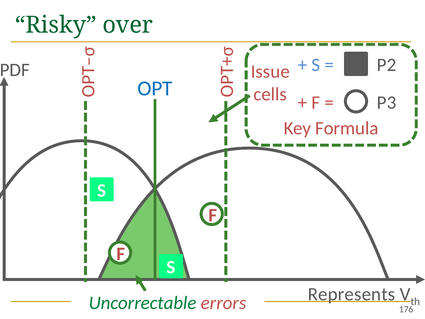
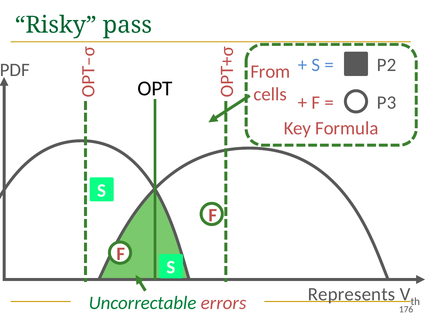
over: over -> pass
Issue: Issue -> From
OPT colour: blue -> black
